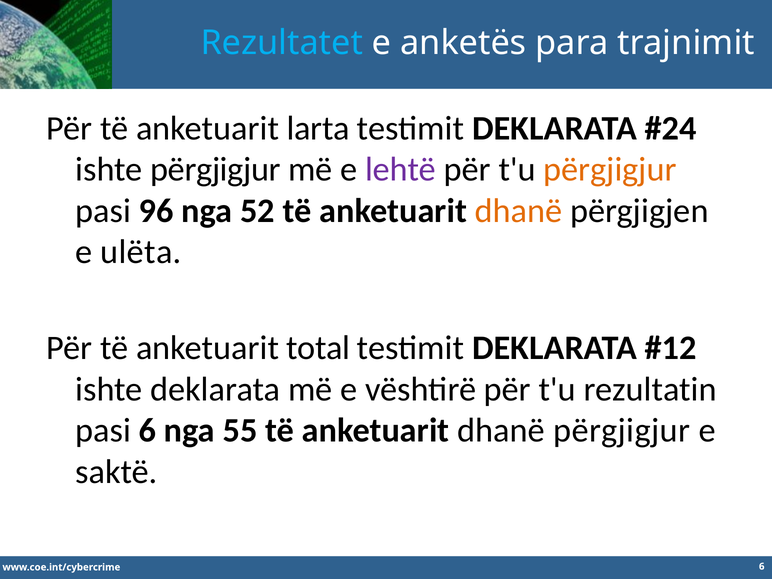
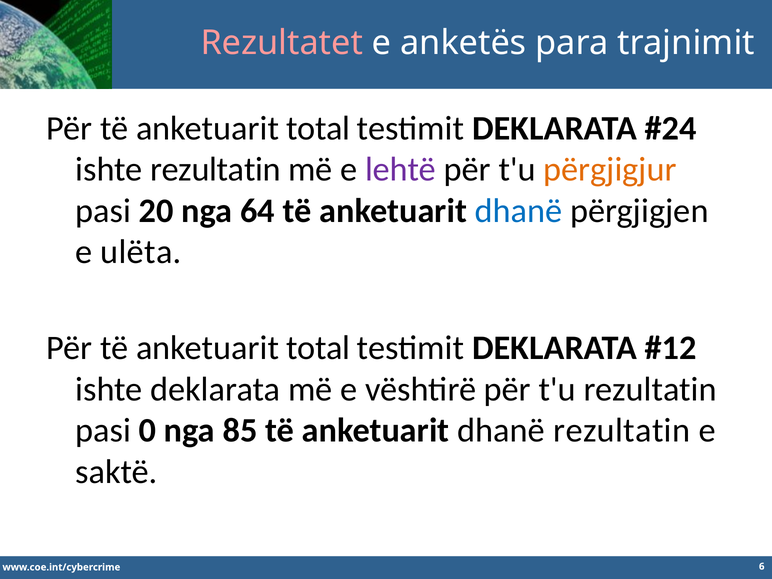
Rezultatet colour: light blue -> pink
larta at (318, 128): larta -> total
ishte përgjigjur: përgjigjur -> rezultatin
96: 96 -> 20
52: 52 -> 64
dhanë at (519, 211) colour: orange -> blue
pasi 6: 6 -> 0
55: 55 -> 85
dhanë përgjigjur: përgjigjur -> rezultatin
